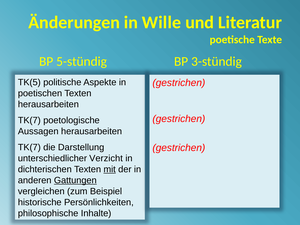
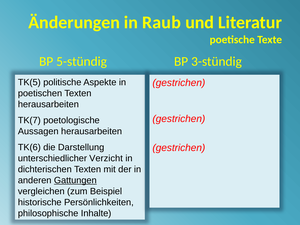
Wille: Wille -> Raub
TK(7 at (29, 147): TK(7 -> TK(6
mit underline: present -> none
